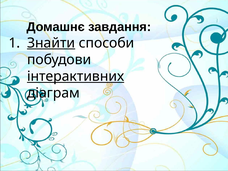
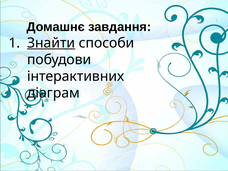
інтерактивних underline: present -> none
